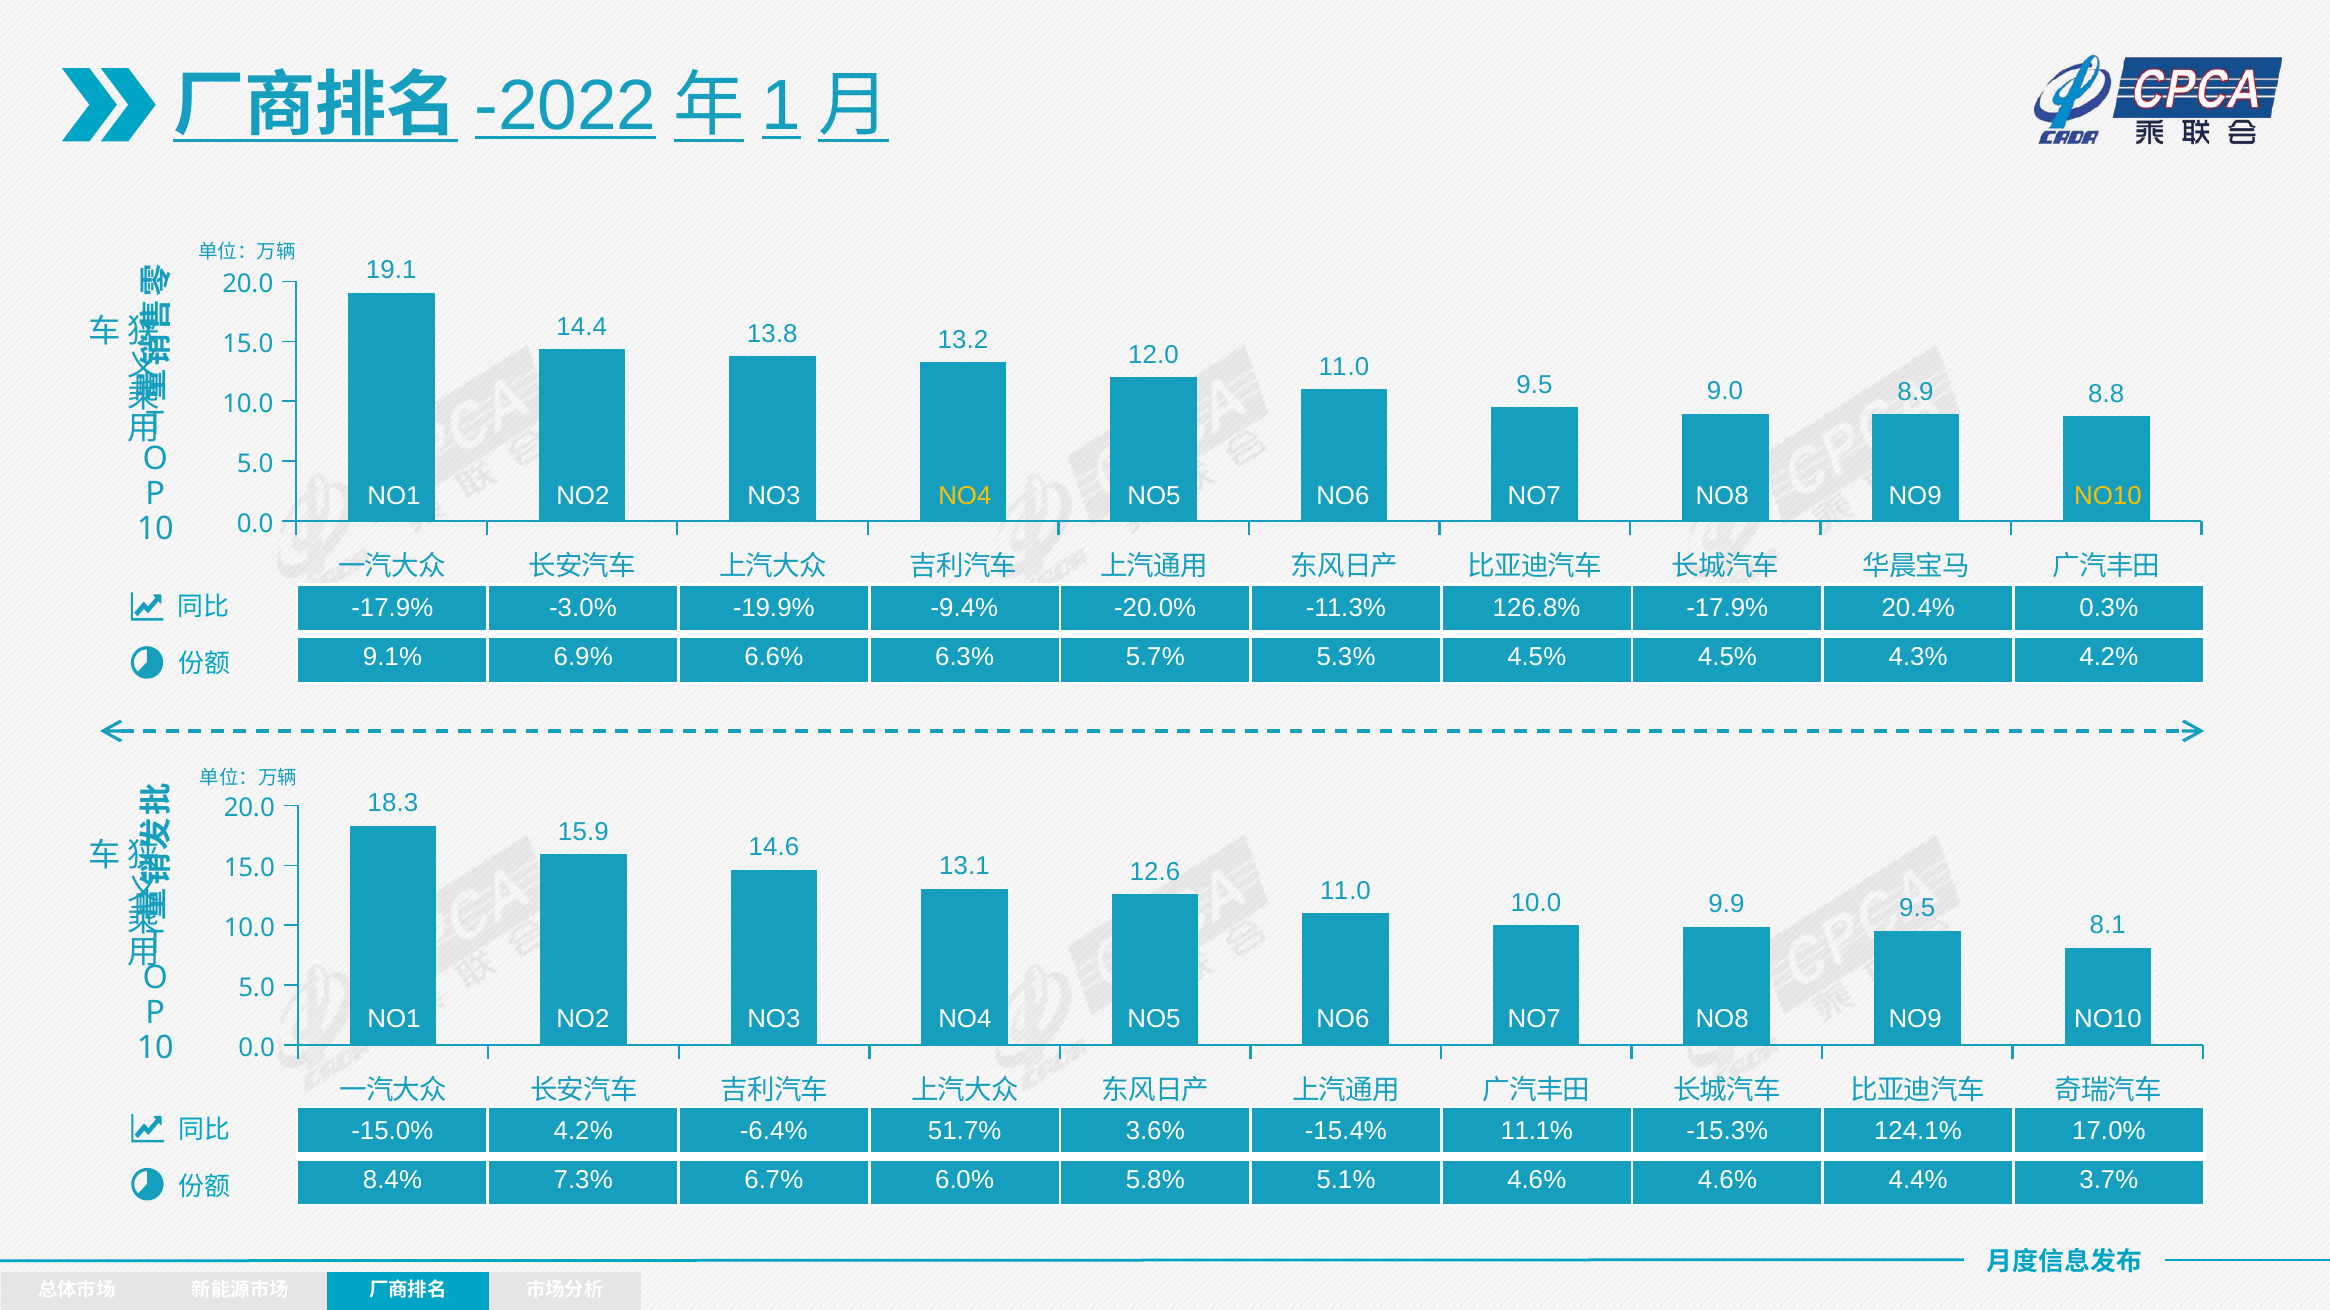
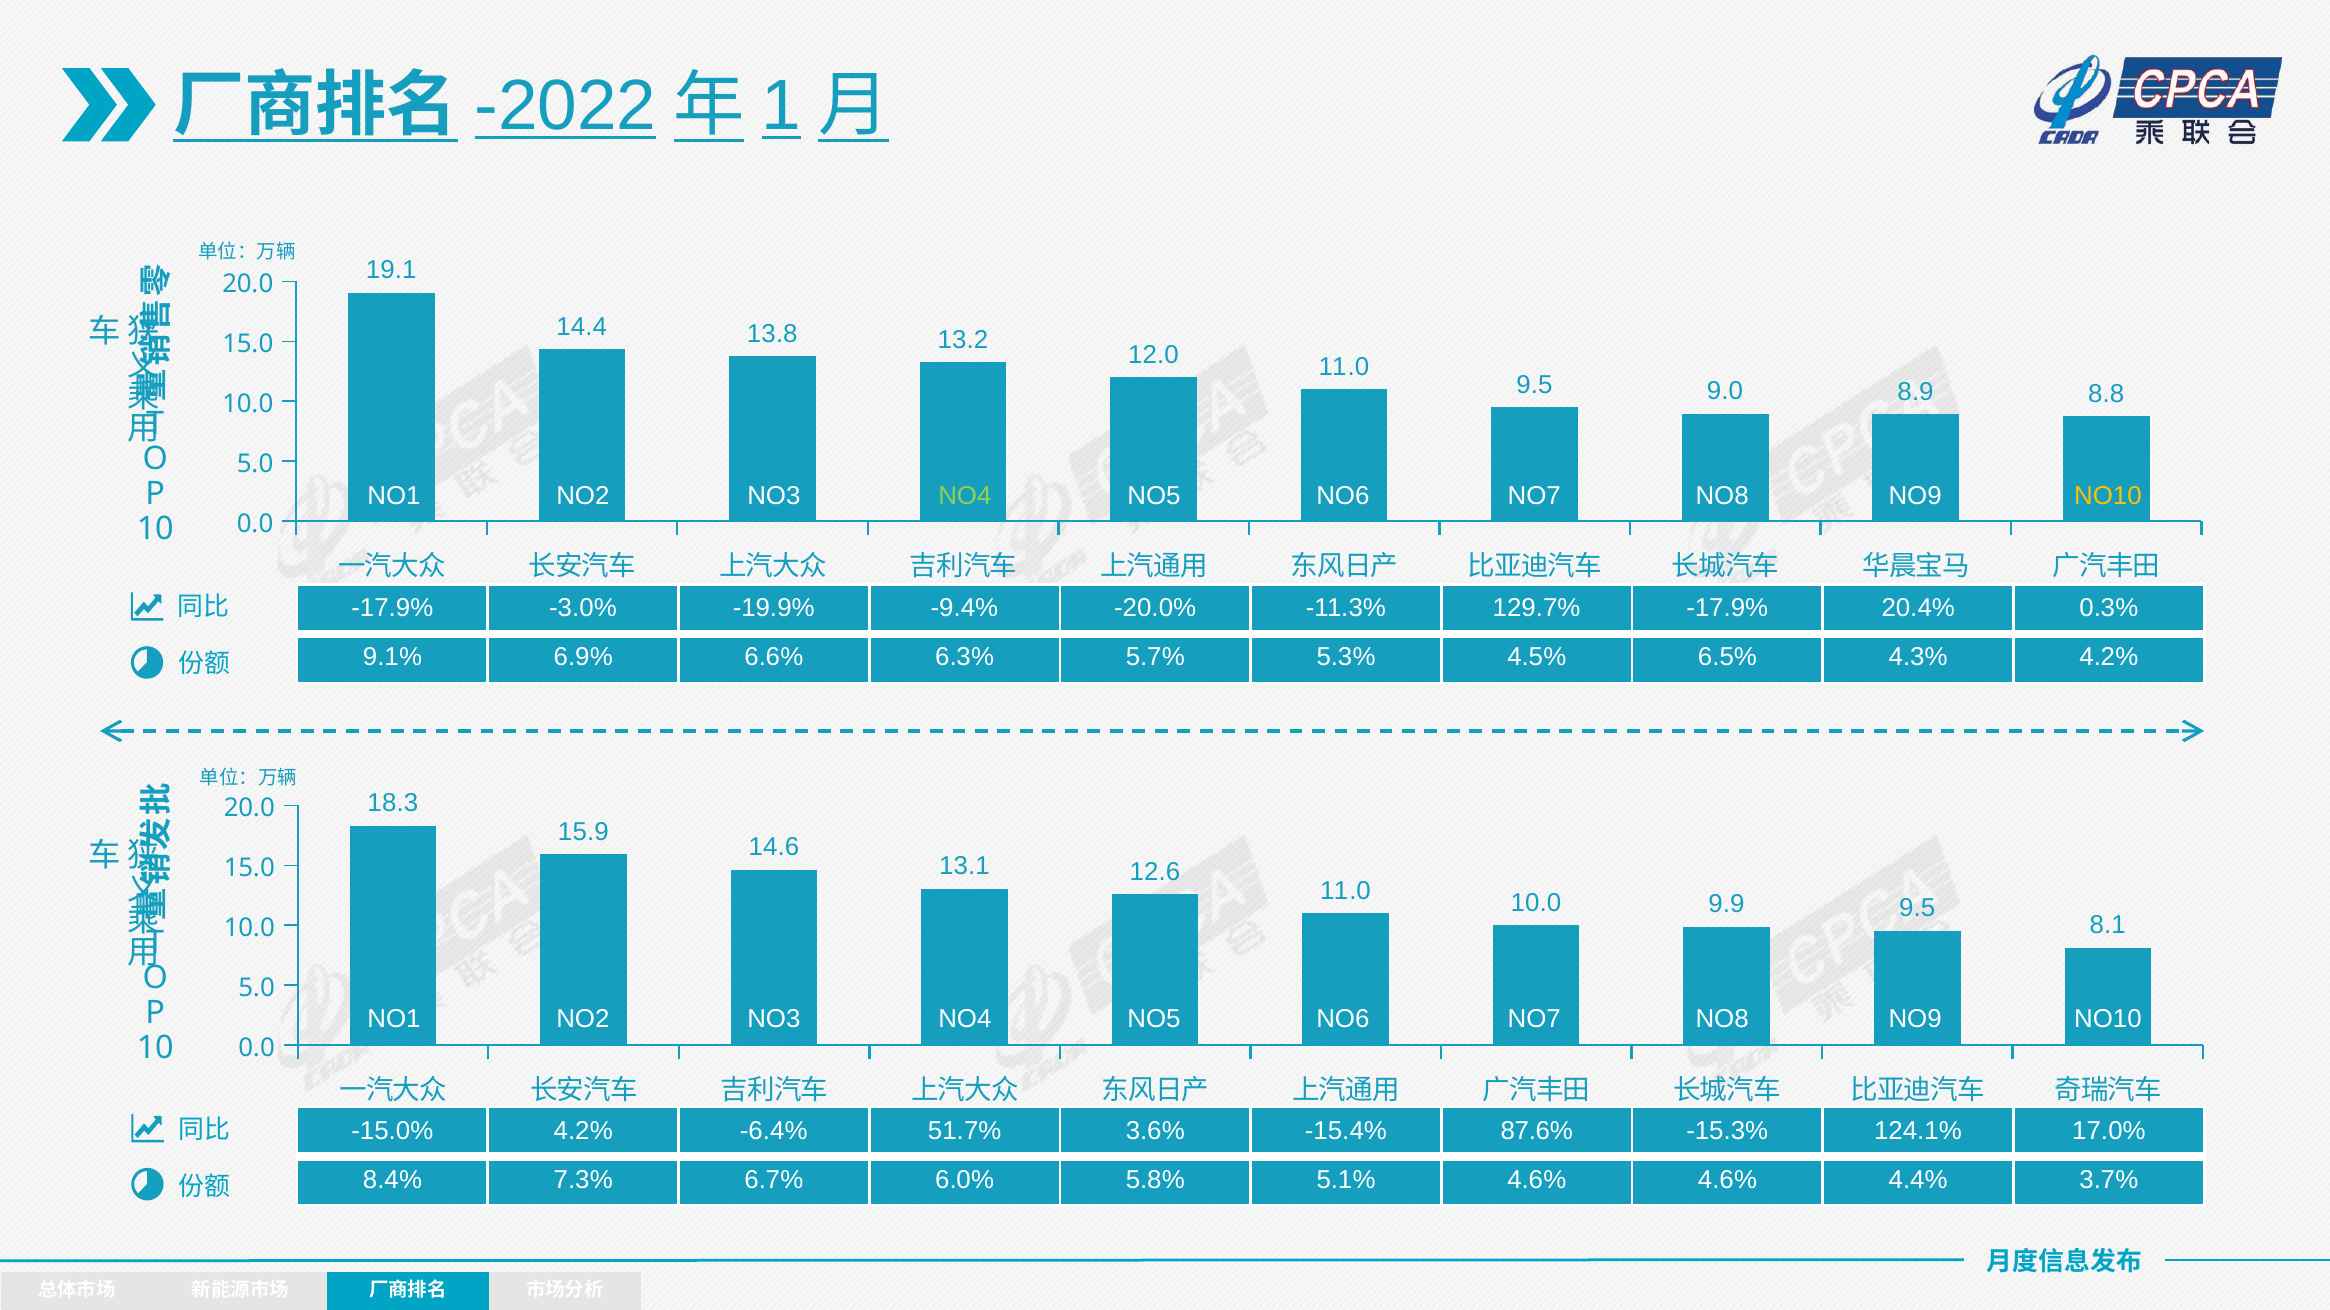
NO4 at (965, 497) colour: yellow -> light green
126.8%: 126.8% -> 129.7%
4.5% 4.5%: 4.5% -> 6.5%
11.1%: 11.1% -> 87.6%
